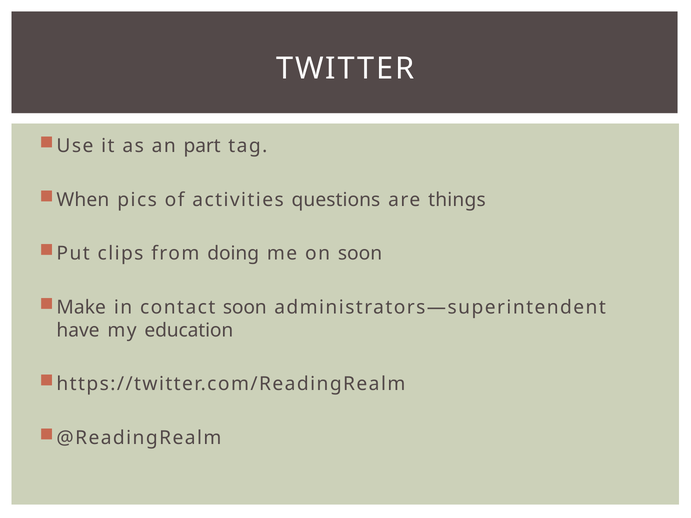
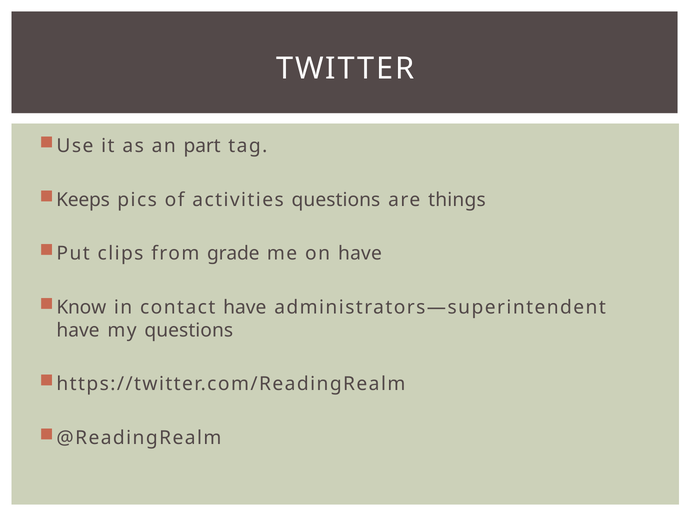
When: When -> Keeps
doing: doing -> grade
on soon: soon -> have
Make: Make -> Know
contact soon: soon -> have
my education: education -> questions
